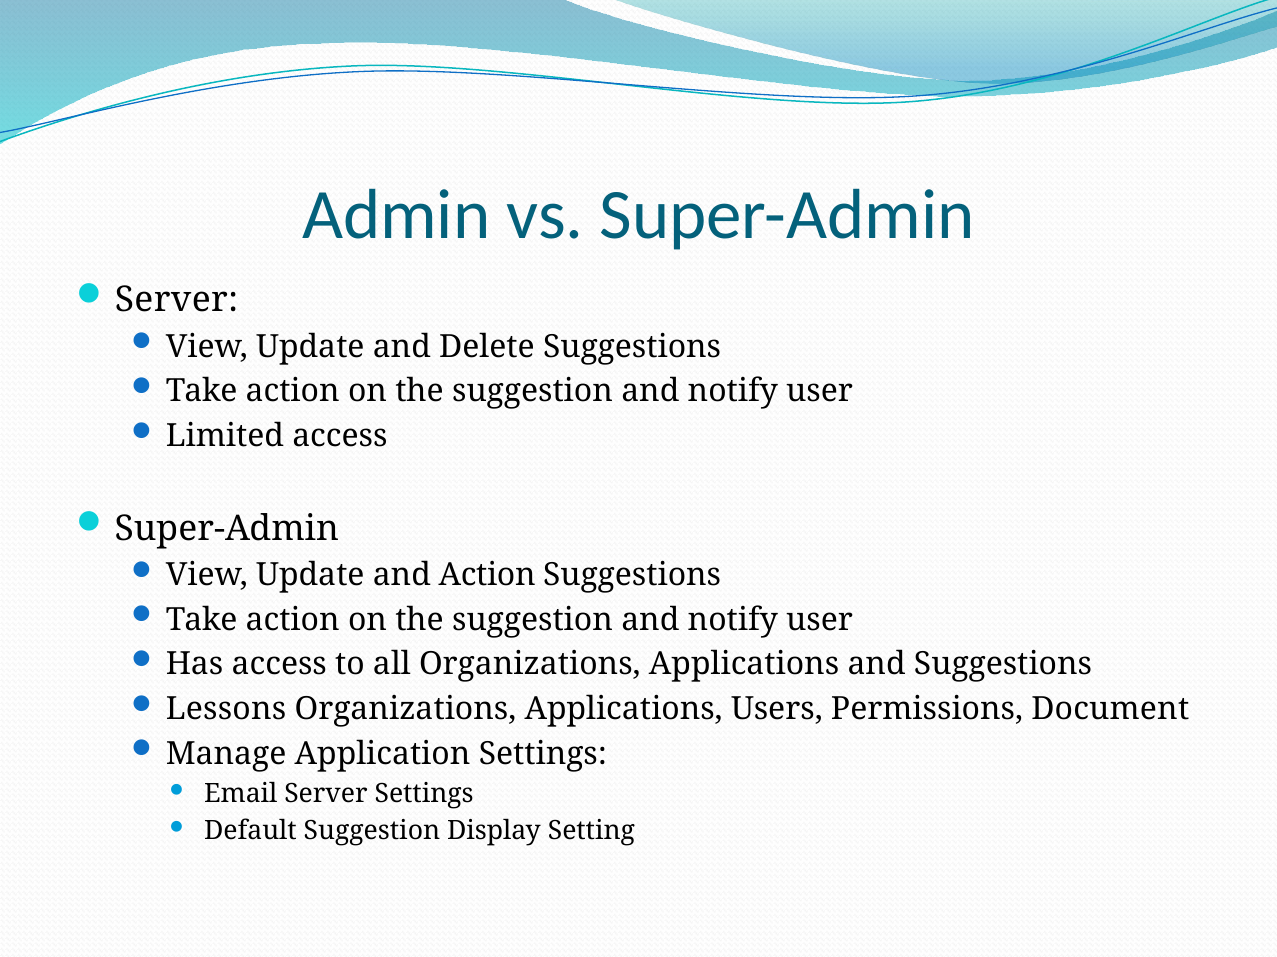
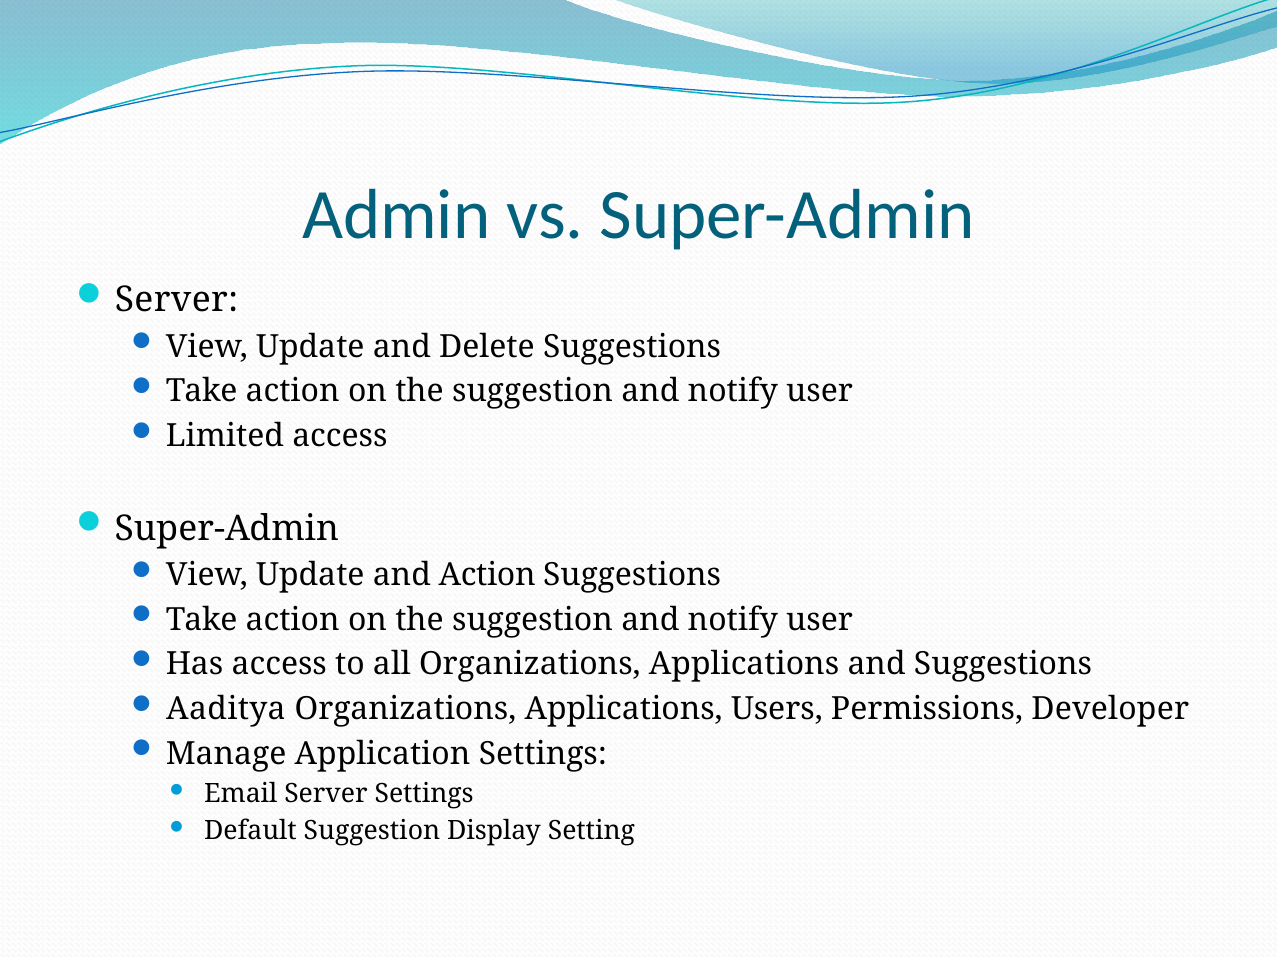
Lessons: Lessons -> Aaditya
Document: Document -> Developer
